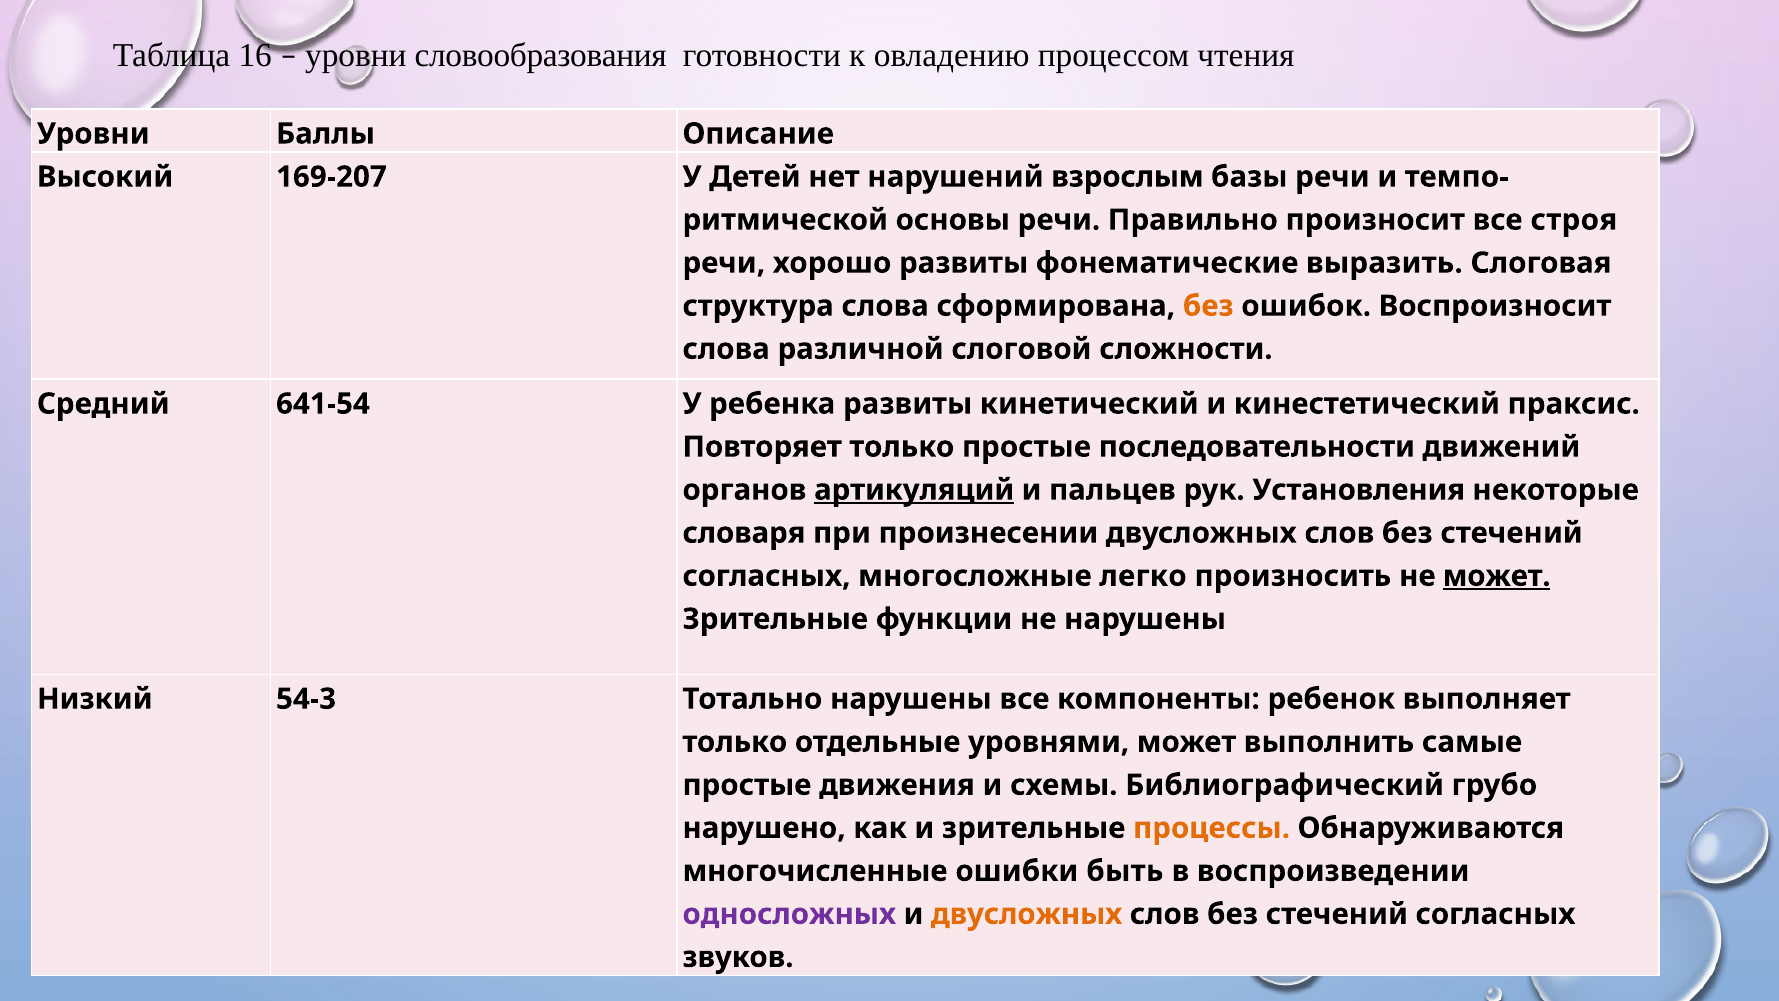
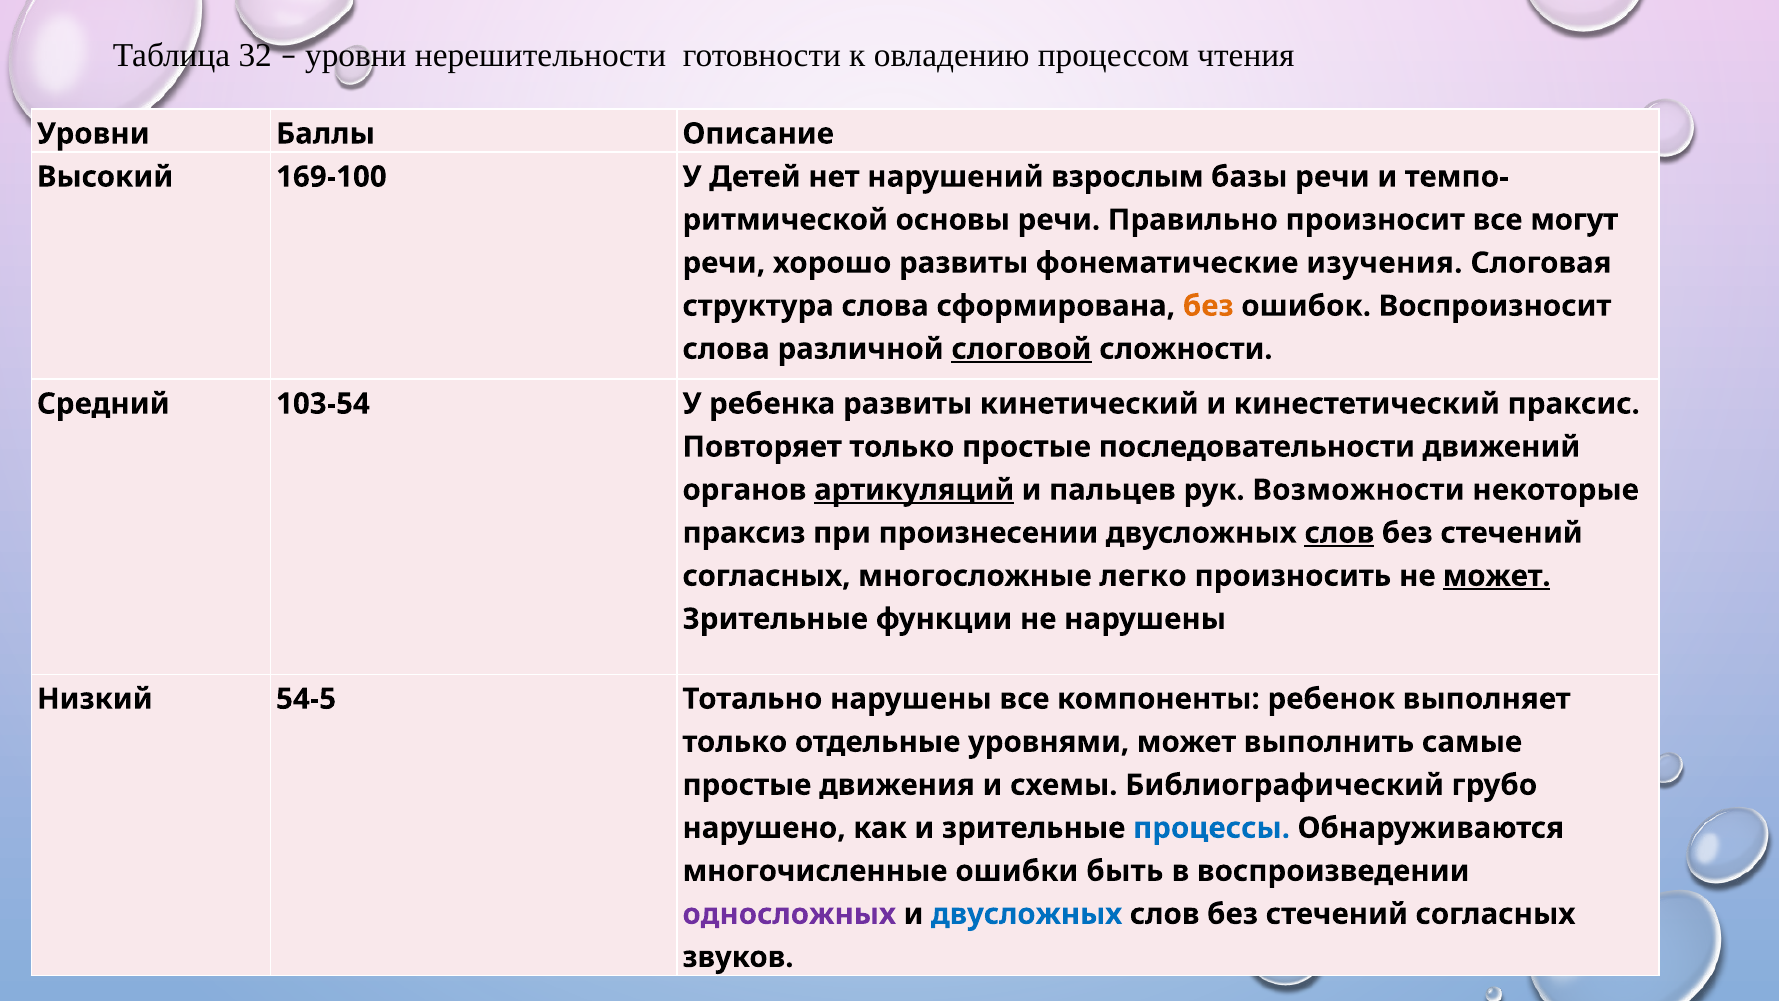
16: 16 -> 32
словообразования: словообразования -> нерешительности
169-207: 169-207 -> 169-100
строя: строя -> могут
выразить: выразить -> изучения
слоговой underline: none -> present
641-54: 641-54 -> 103-54
Установления: Установления -> Возможности
словаря: словаря -> праксиз
слов at (1339, 533) underline: none -> present
54-3: 54-3 -> 54-5
процессы colour: orange -> blue
двусложных at (1027, 914) colour: orange -> blue
